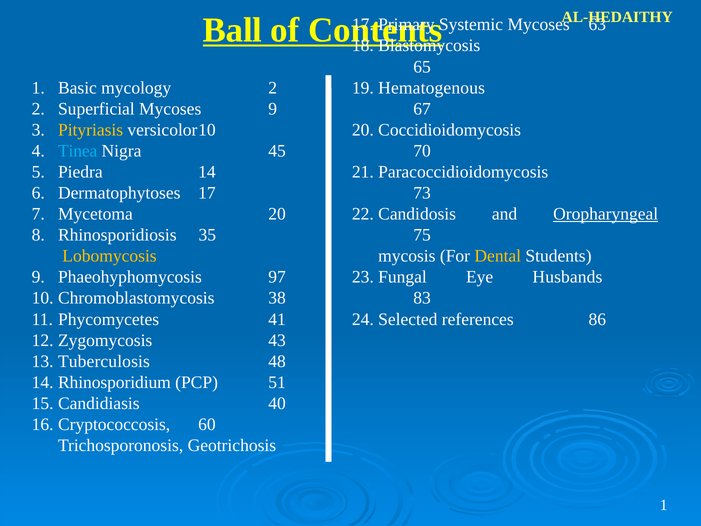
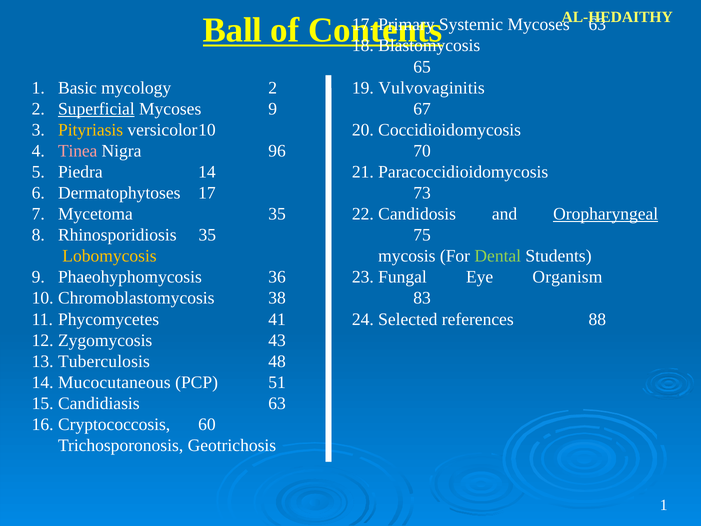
Hematogenous: Hematogenous -> Vulvovaginitis
Superficial underline: none -> present
Tinea colour: light blue -> pink
45: 45 -> 96
Mycetoma 20: 20 -> 35
Dental colour: yellow -> light green
97: 97 -> 36
Husbands: Husbands -> Organism
86: 86 -> 88
Rhinosporidium: Rhinosporidium -> Mucocutaneous
Candidiasis 40: 40 -> 63
